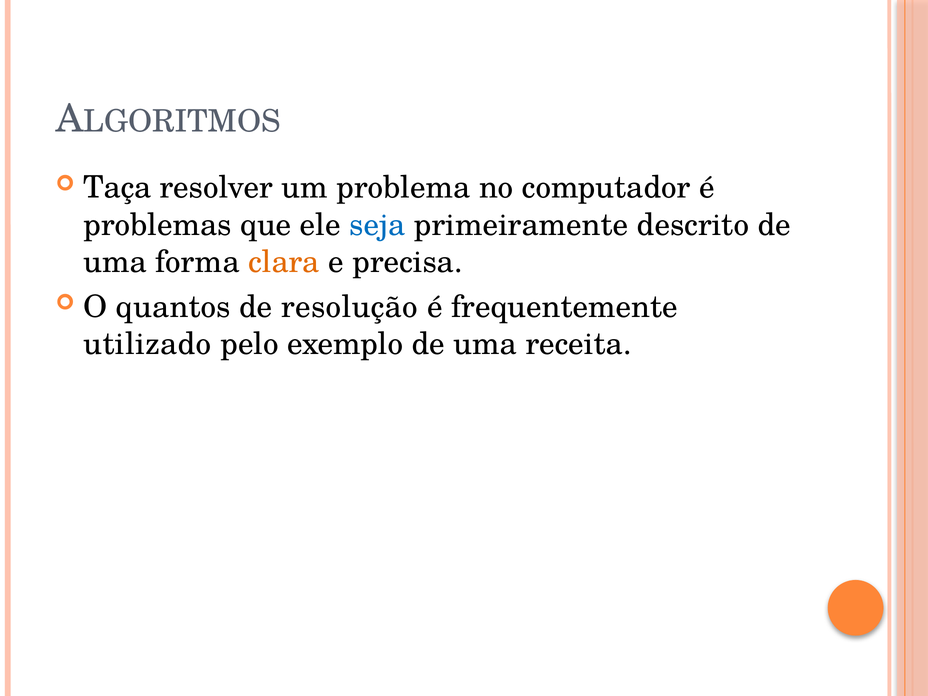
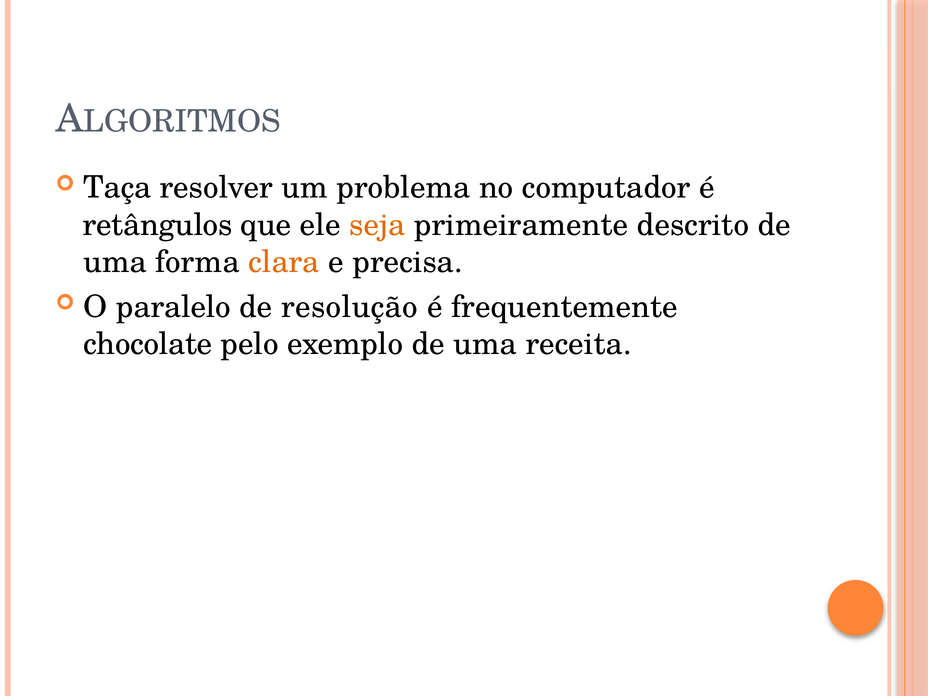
problemas: problemas -> retângulos
seja colour: blue -> orange
quantos: quantos -> paralelo
utilizado: utilizado -> chocolate
